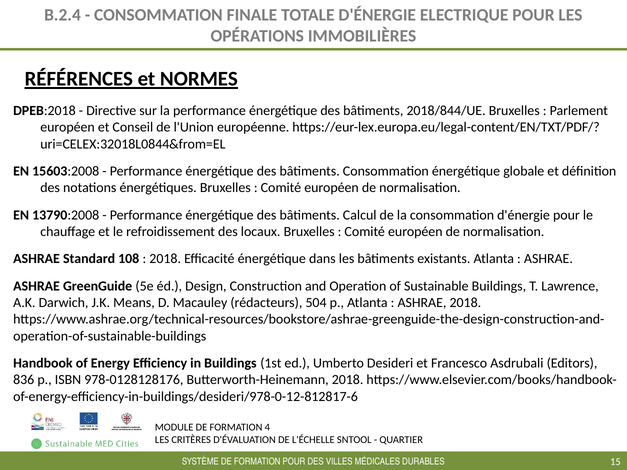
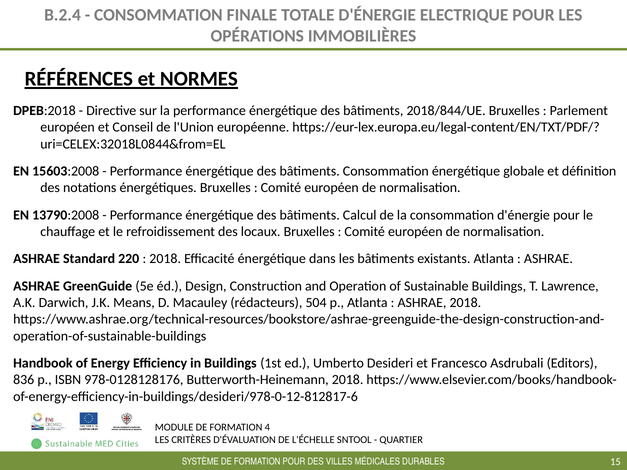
108: 108 -> 220
